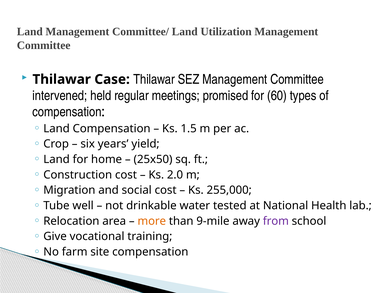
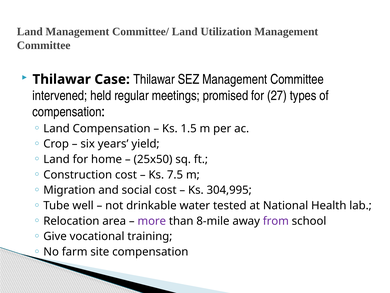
60: 60 -> 27
2.0: 2.0 -> 7.5
255,000: 255,000 -> 304,995
more colour: orange -> purple
9-mile: 9-mile -> 8-mile
